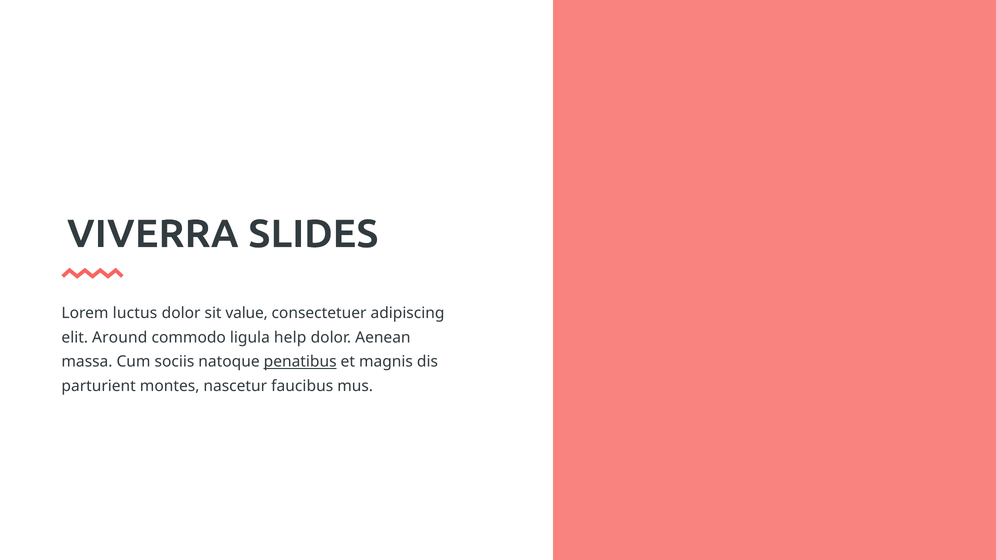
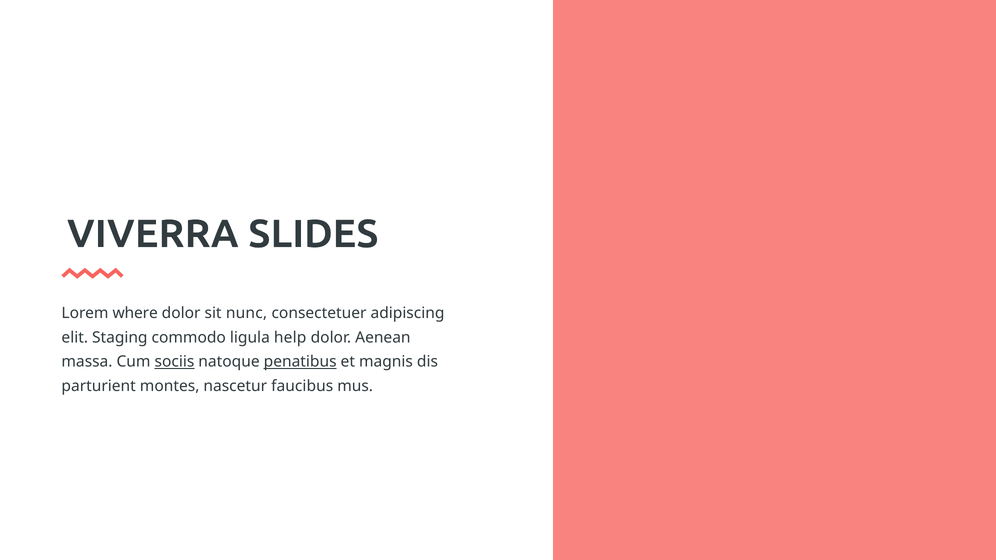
luctus: luctus -> where
value: value -> nunc
Around: Around -> Staging
sociis underline: none -> present
